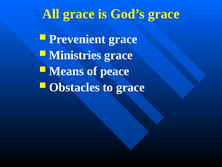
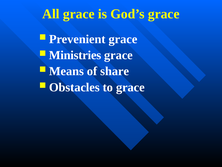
peace: peace -> share
